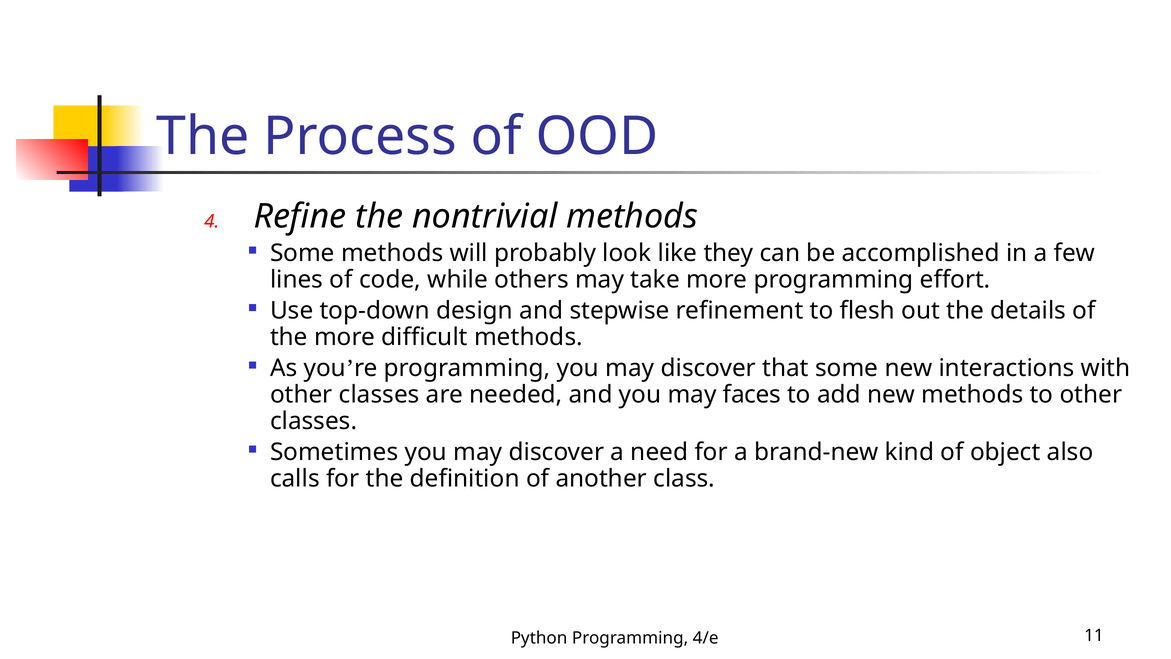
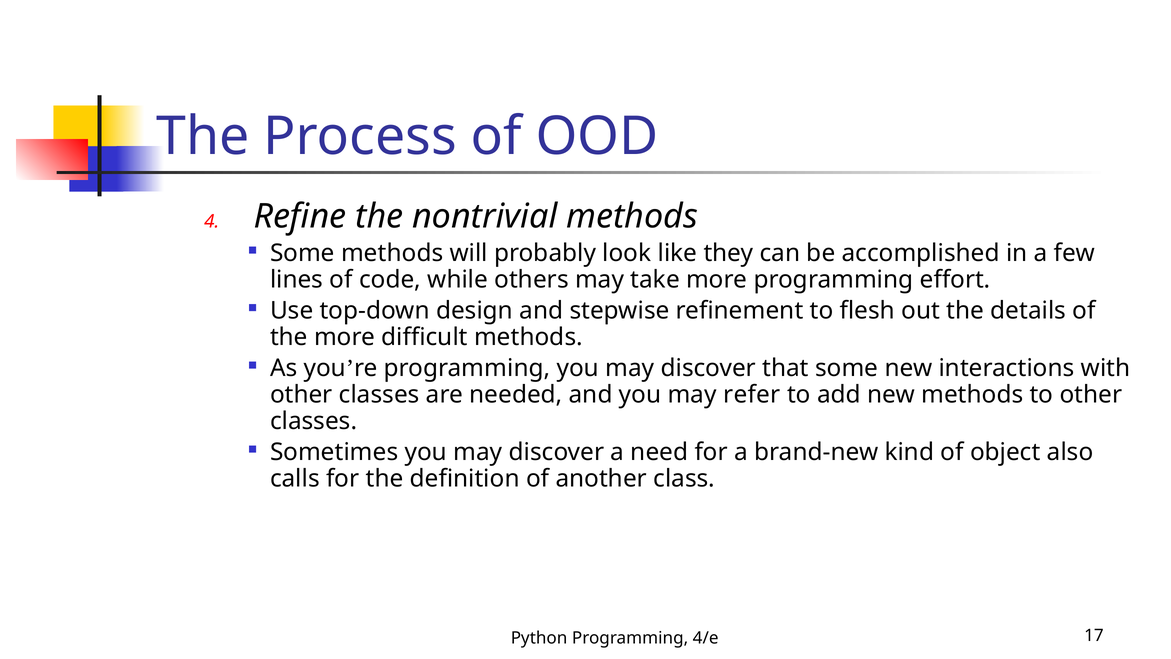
faces: faces -> refer
11: 11 -> 17
